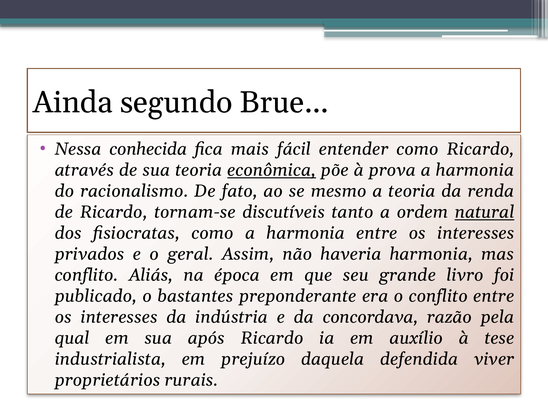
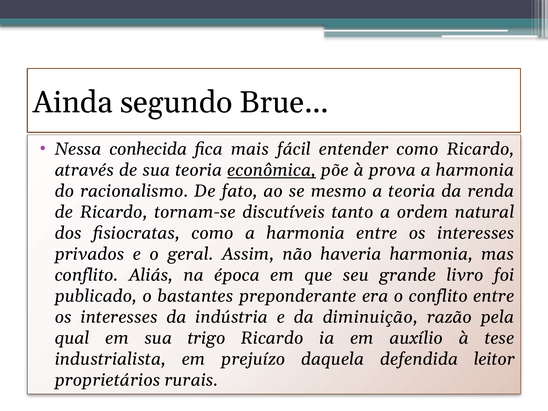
natural underline: present -> none
concordava: concordava -> diminuição
após: após -> trigo
viver: viver -> leitor
